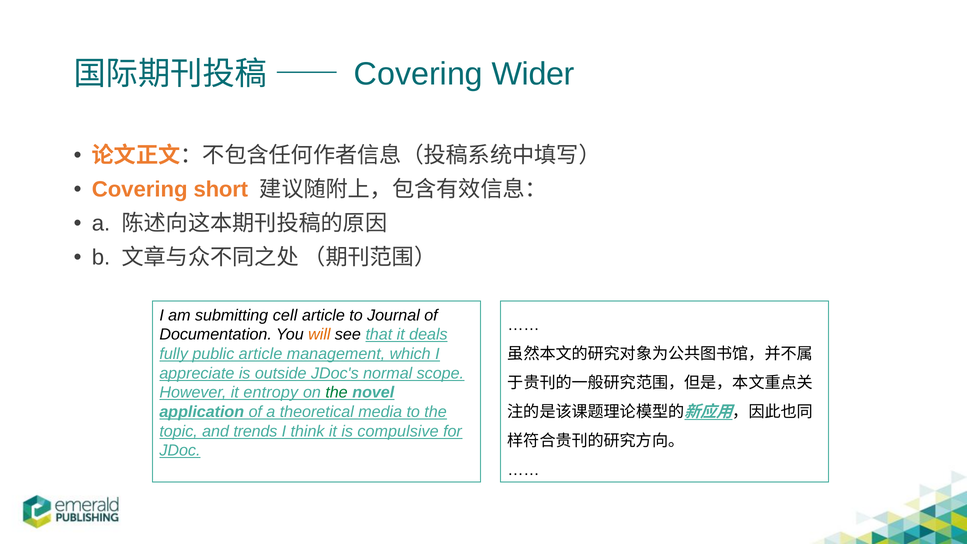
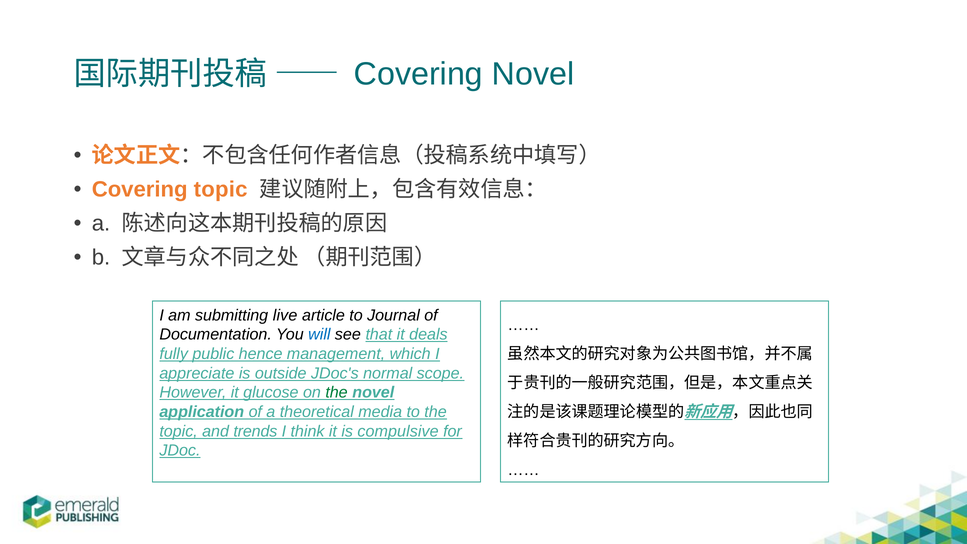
Covering Wider: Wider -> Novel
Covering short: short -> topic
cell: cell -> live
will colour: orange -> blue
public article: article -> hence
entropy: entropy -> glucose
